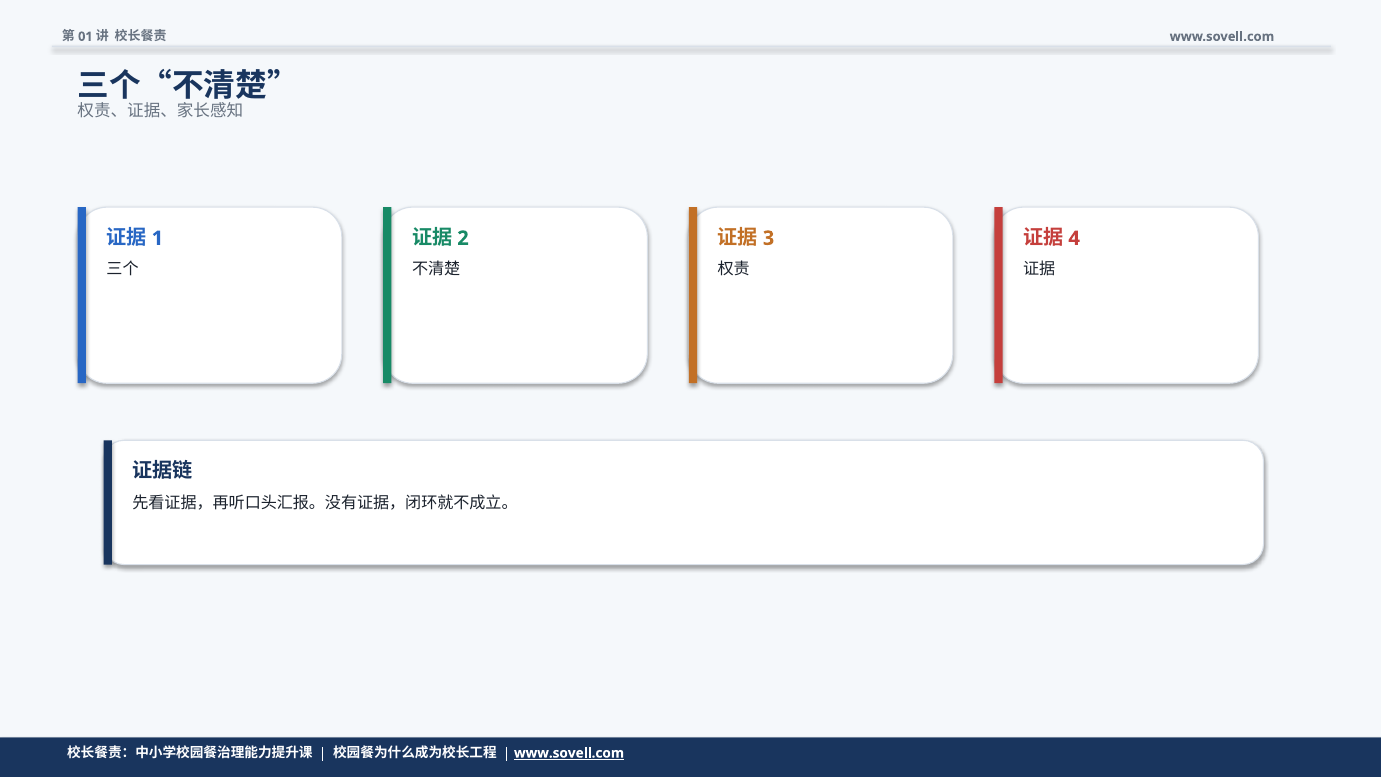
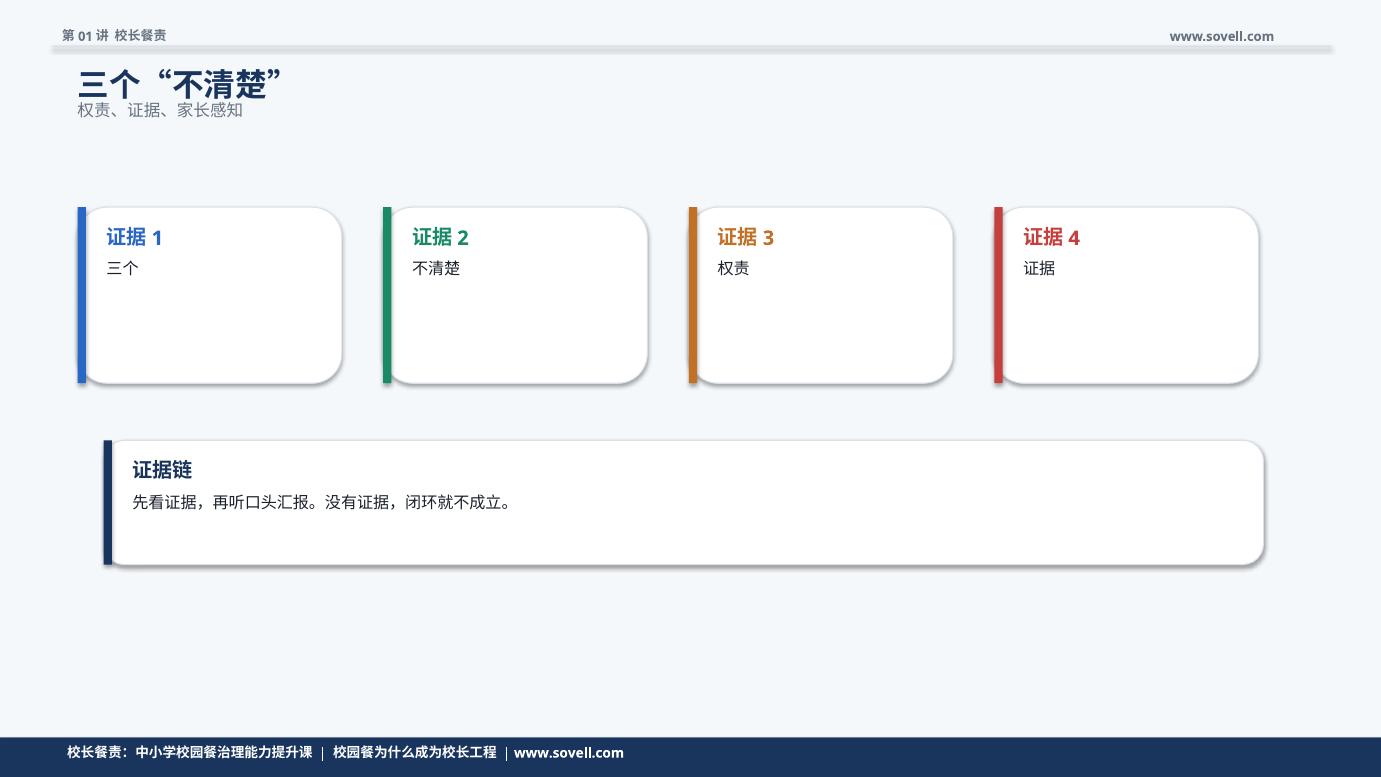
www.sovell.com at (569, 753) underline: present -> none
